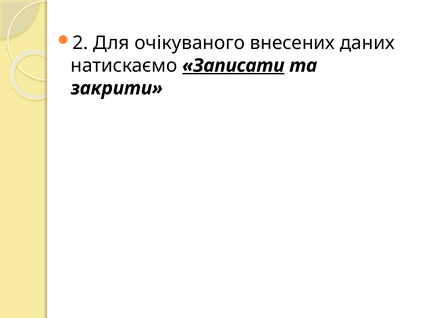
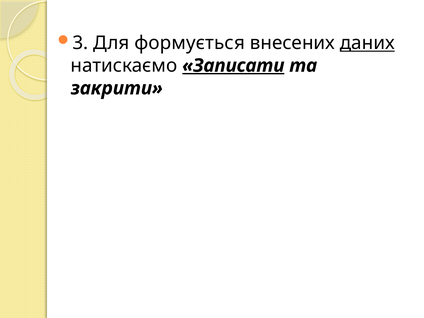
2: 2 -> 3
очікуваного: очікуваного -> формується
даних underline: none -> present
